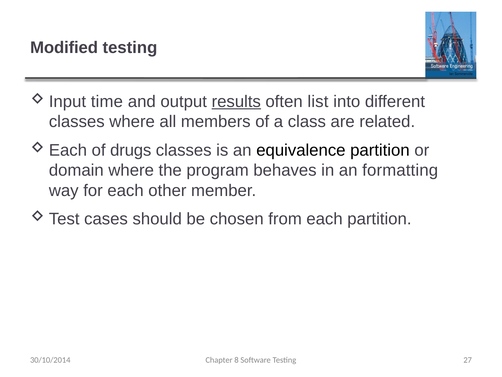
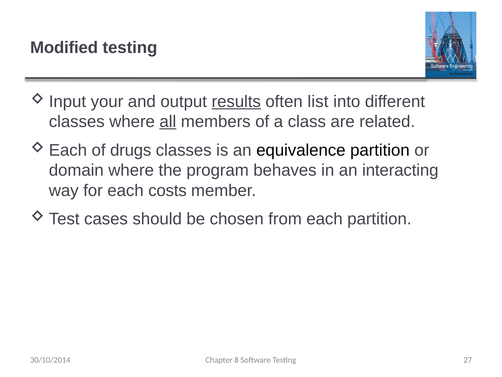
time: time -> your
all underline: none -> present
formatting: formatting -> interacting
other: other -> costs
